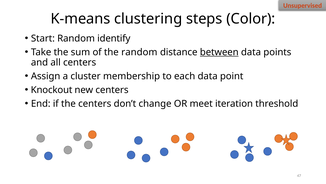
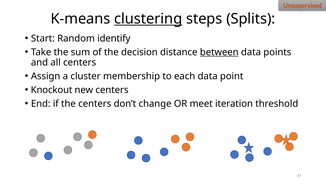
clustering underline: none -> present
Color: Color -> Splits
the random: random -> decision
